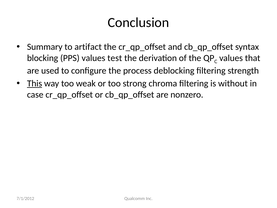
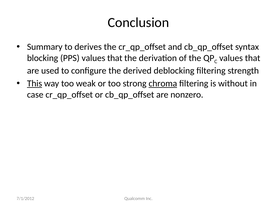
artifact: artifact -> derives
PPS values test: test -> that
process: process -> derived
chroma underline: none -> present
